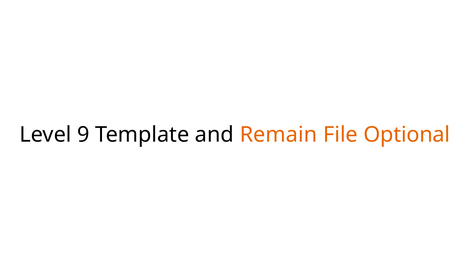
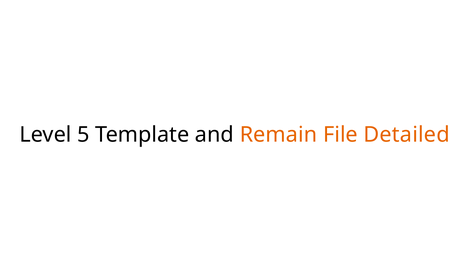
9: 9 -> 5
Optional: Optional -> Detailed
